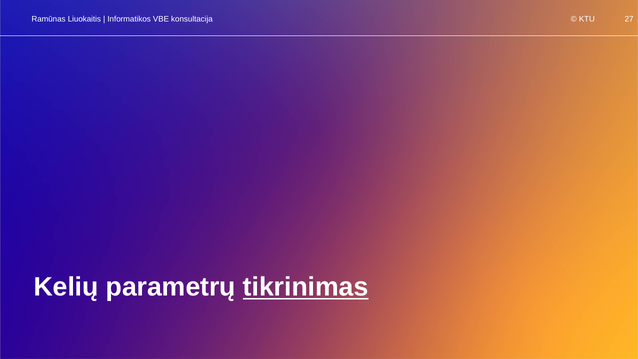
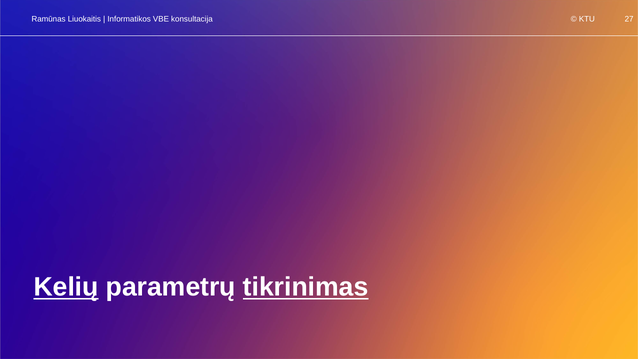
Kelių underline: none -> present
